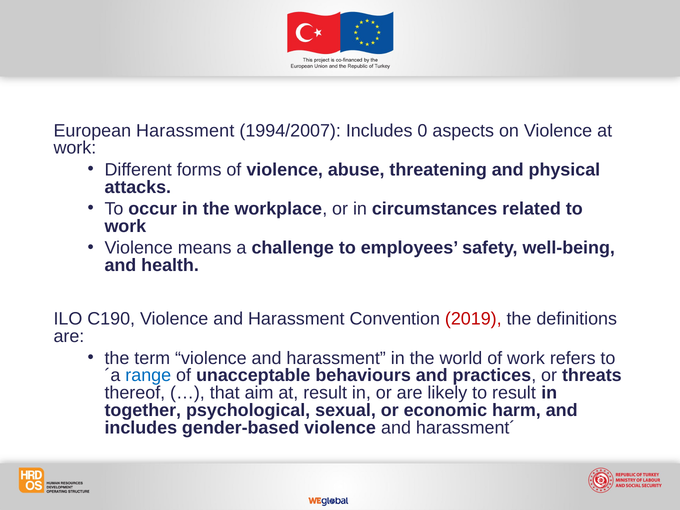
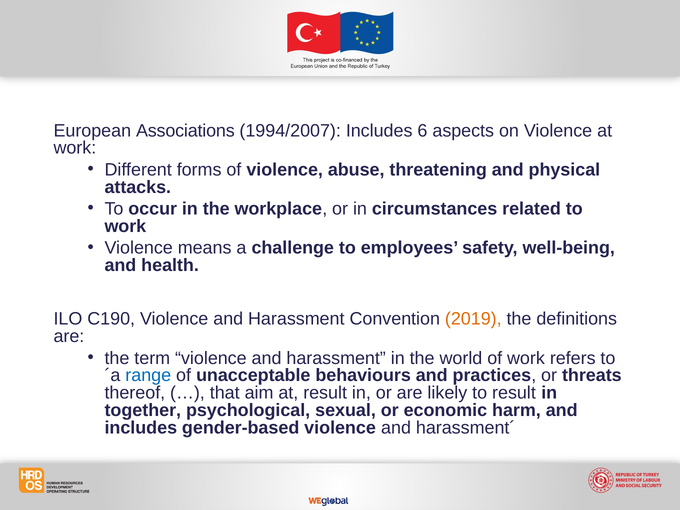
European Harassment: Harassment -> Associations
0: 0 -> 6
2019 colour: red -> orange
